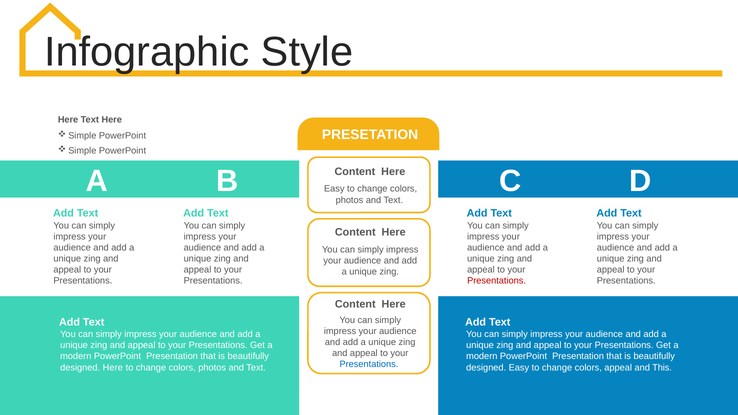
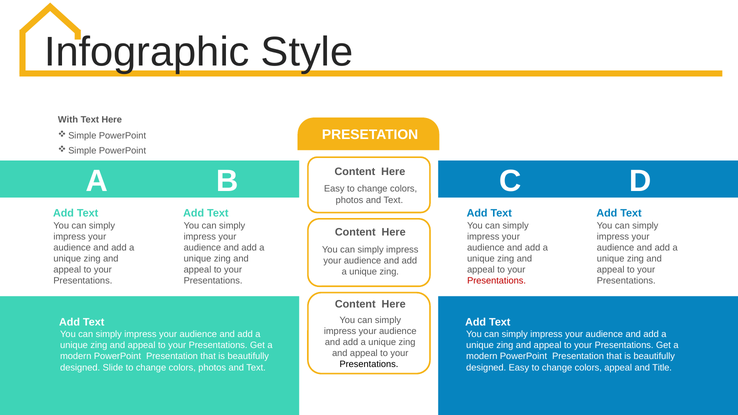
Here at (68, 120): Here -> With
Presentations at (369, 365) colour: blue -> black
designed Here: Here -> Slide
This: This -> Title
